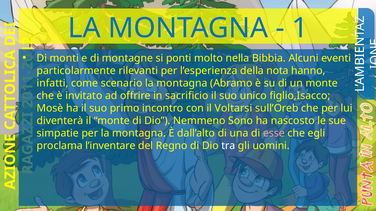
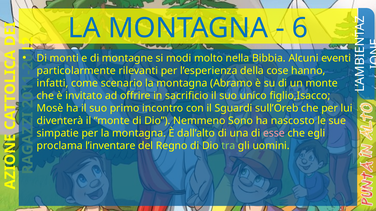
1 at (300, 28): 1 -> 6
ponti: ponti -> modi
nota: nota -> cose
Voltarsi: Voltarsi -> Sguardi
tra colour: white -> light green
